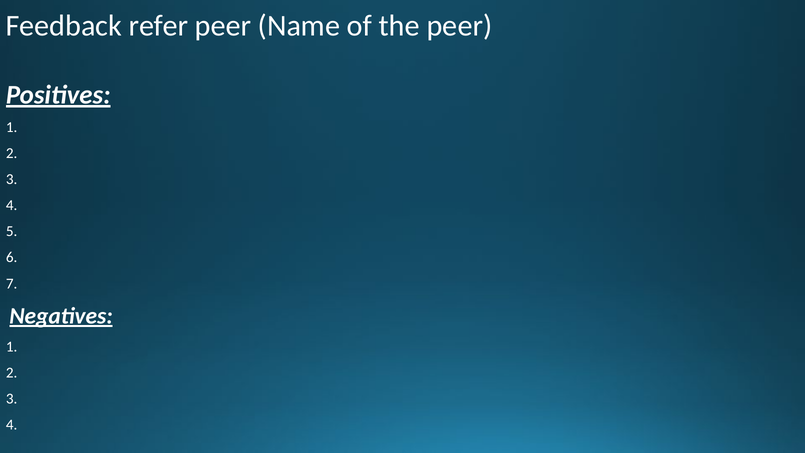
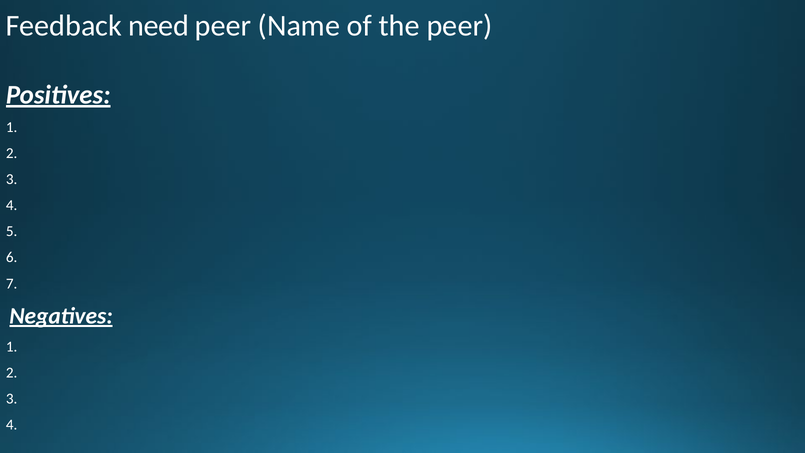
refer: refer -> need
